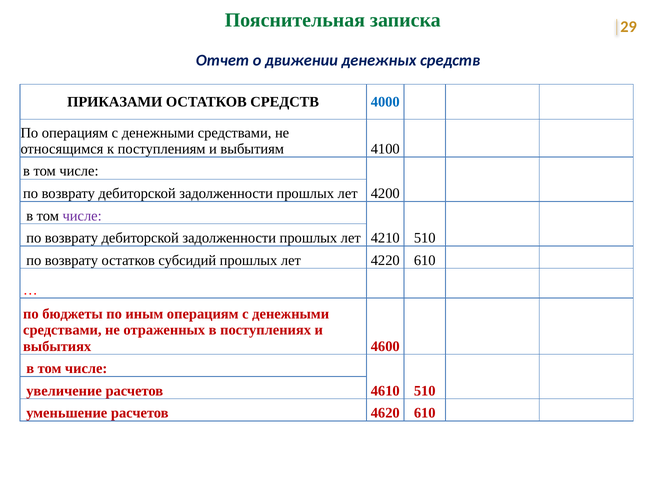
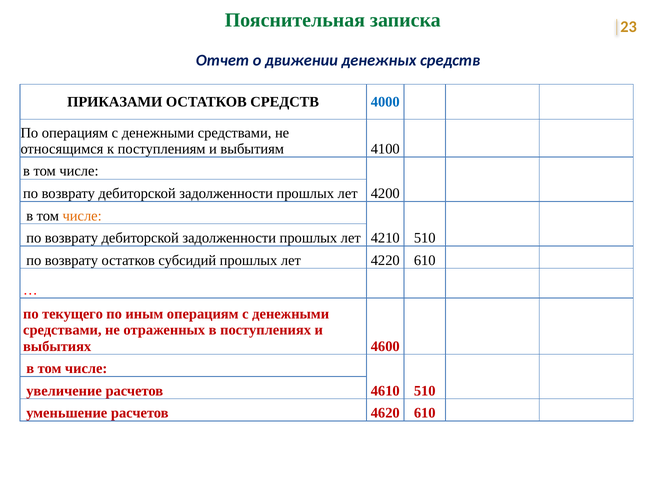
29: 29 -> 23
числе at (82, 216) colour: purple -> orange
бюджеты: бюджеты -> текущего
